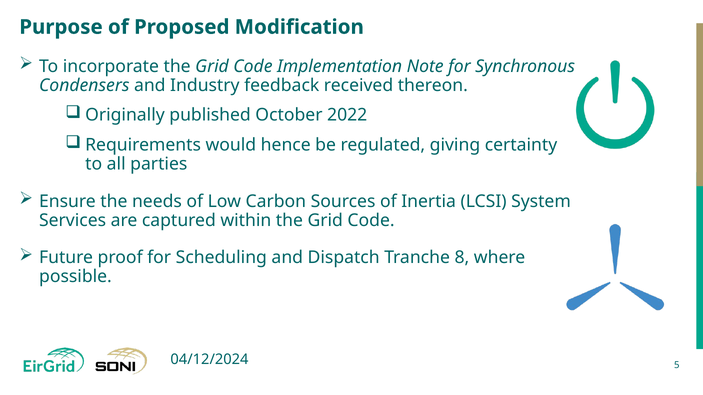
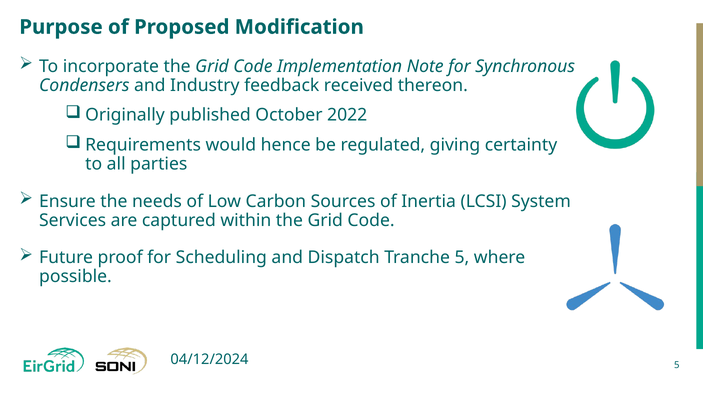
Tranche 8: 8 -> 5
